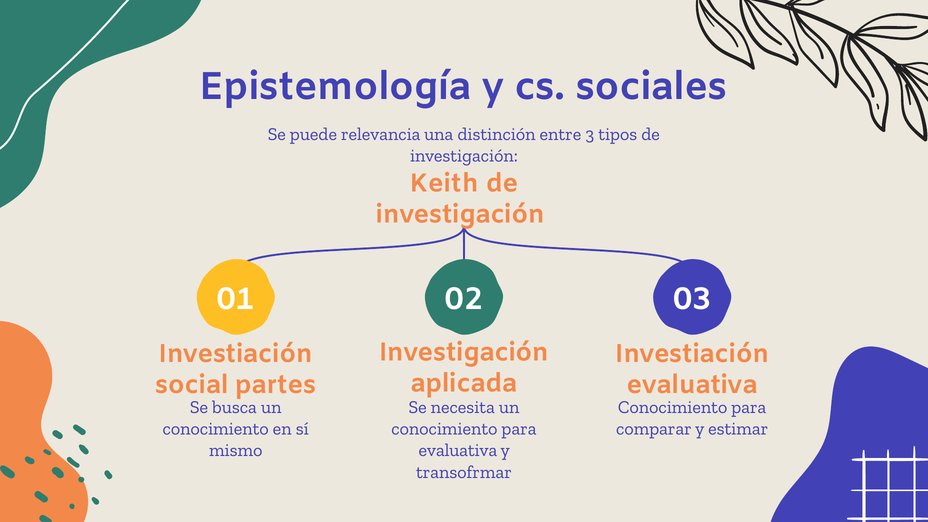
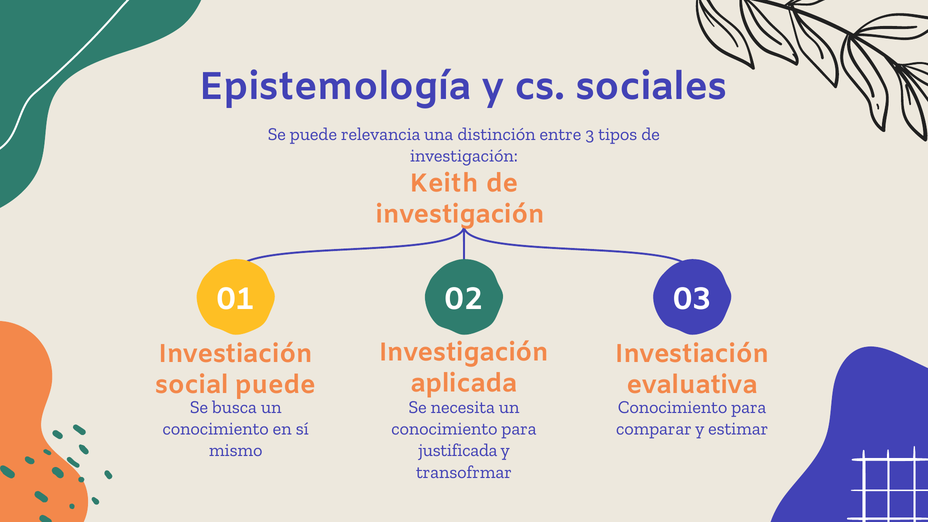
social partes: partes -> puede
evaluativa at (458, 450): evaluativa -> justificada
